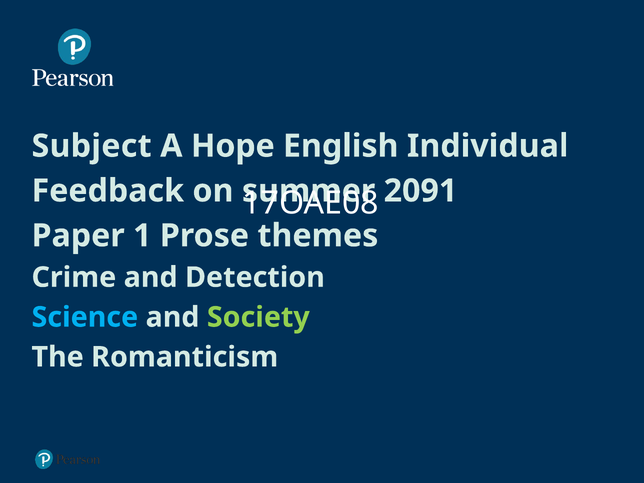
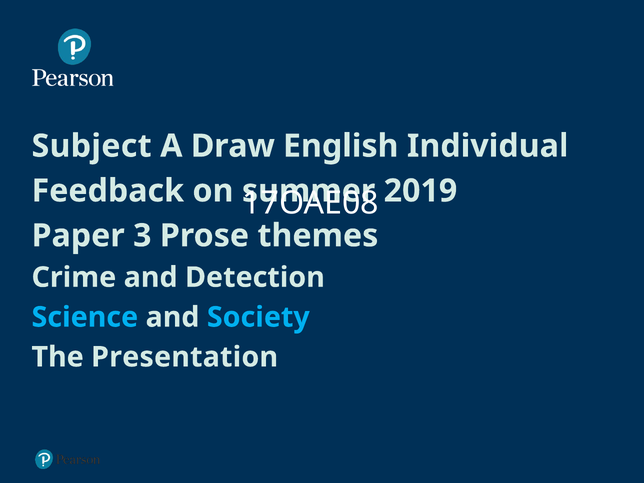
Hope: Hope -> Draw
2091: 2091 -> 2019
Paper 1: 1 -> 3
Society colour: light green -> light blue
The Romanticism: Romanticism -> Presentation
